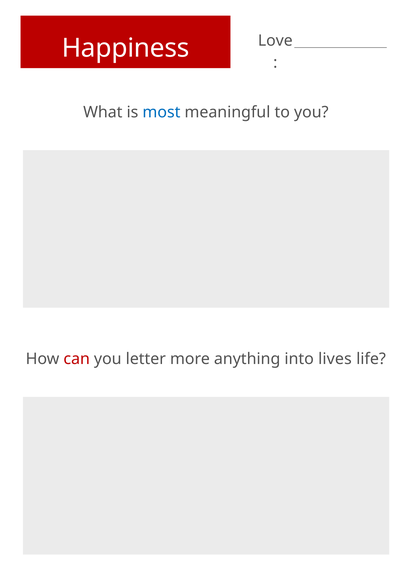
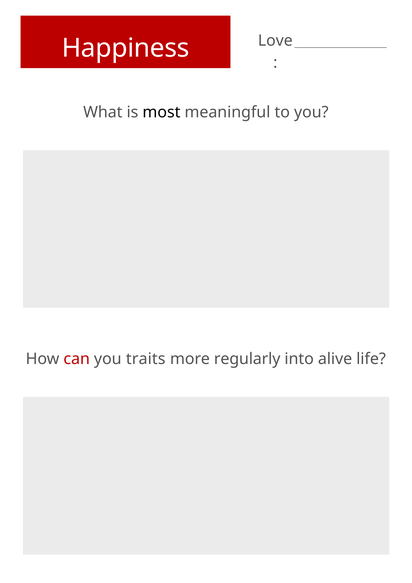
most colour: blue -> black
letter: letter -> traits
anything: anything -> regularly
lives: lives -> alive
